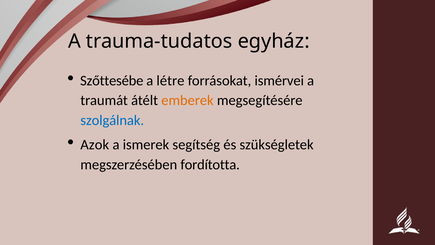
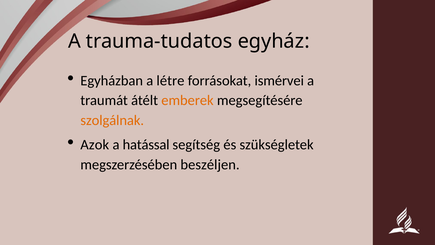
Szőttesébe: Szőttesébe -> Egyházban
szolgálnak colour: blue -> orange
ismerek: ismerek -> hatással
fordította: fordította -> beszéljen
